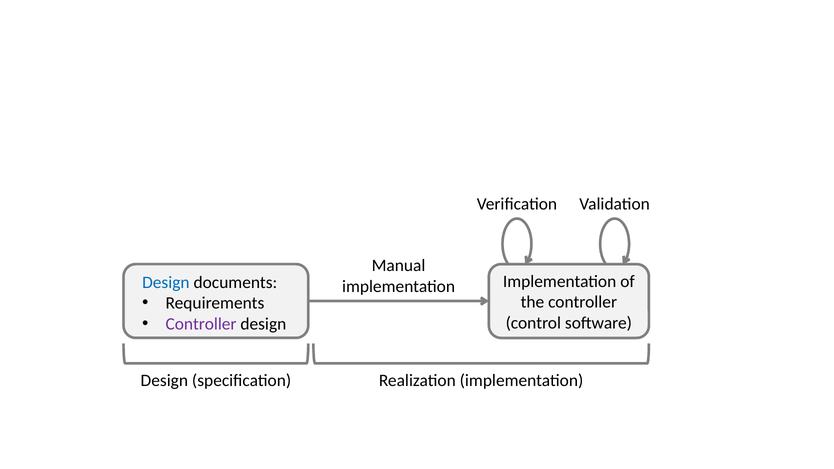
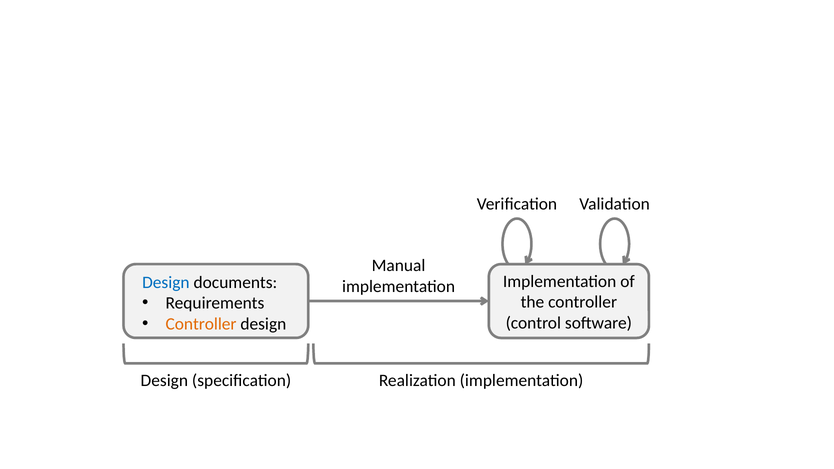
Controller at (201, 324) colour: purple -> orange
